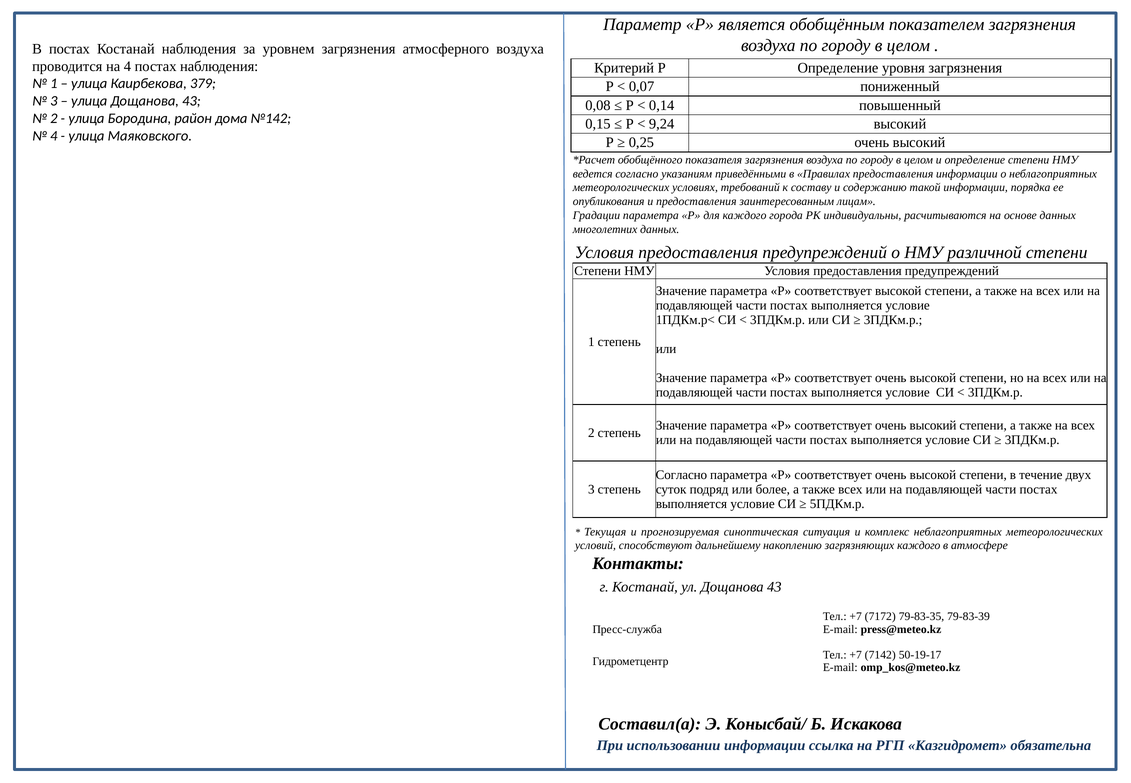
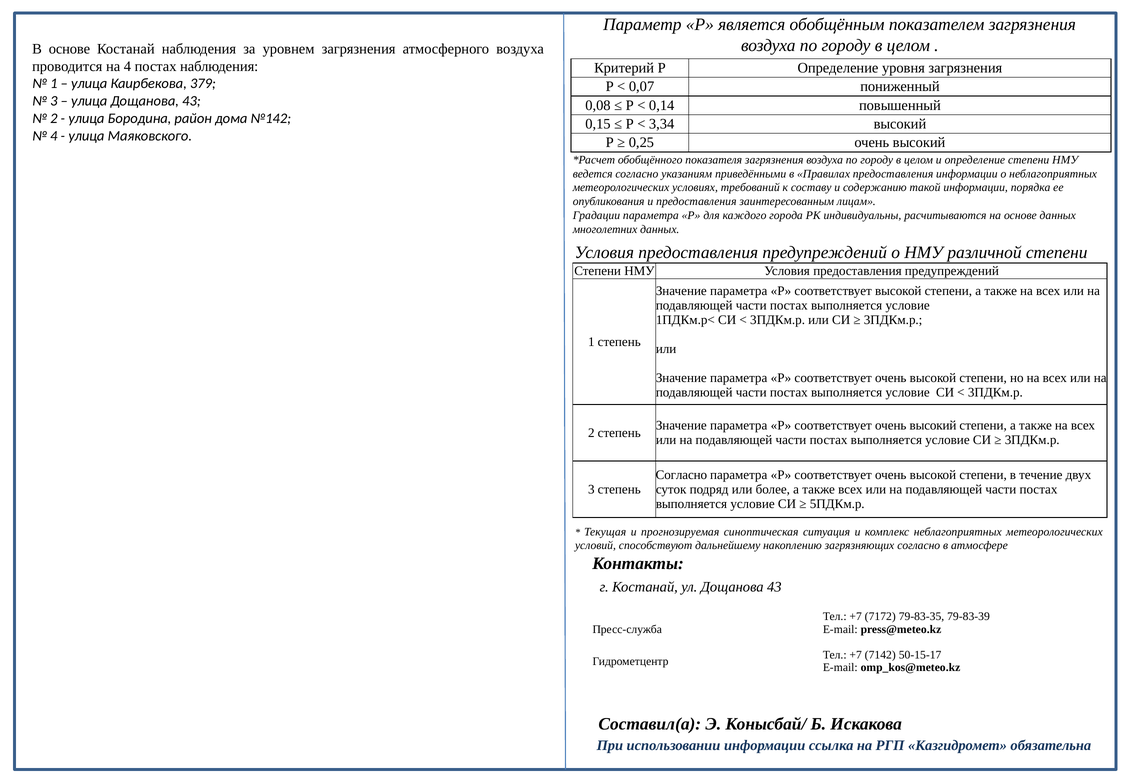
В постах: постах -> основе
9,24: 9,24 -> 3,34
загрязняющих каждого: каждого -> согласно
50-19-17: 50-19-17 -> 50-15-17
